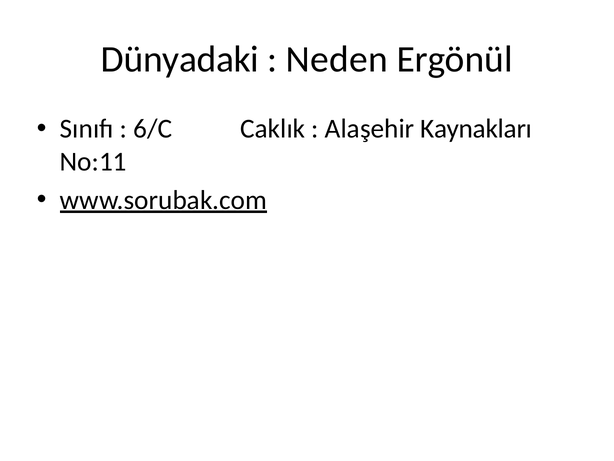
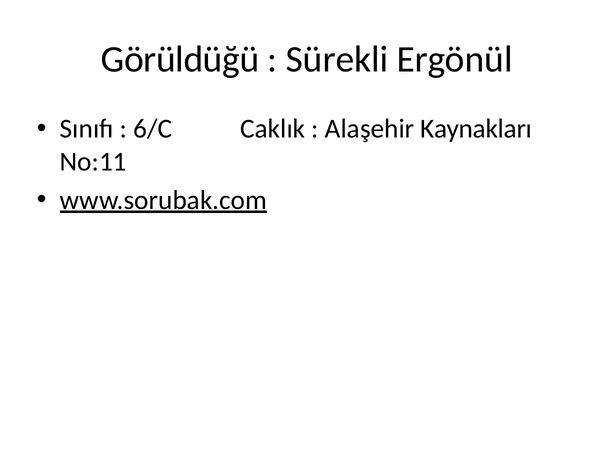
Dünyadaki: Dünyadaki -> Görüldüğü
Neden: Neden -> Sürekli
